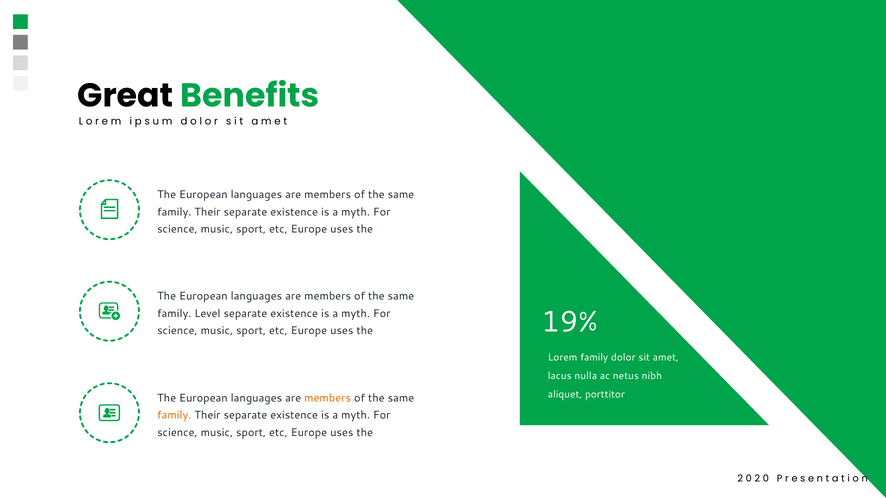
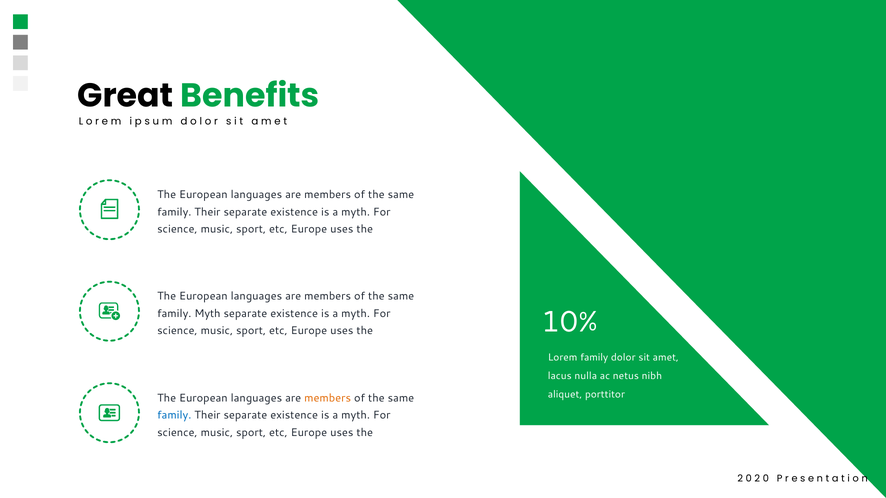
family Level: Level -> Myth
19%: 19% -> 10%
family at (174, 415) colour: orange -> blue
